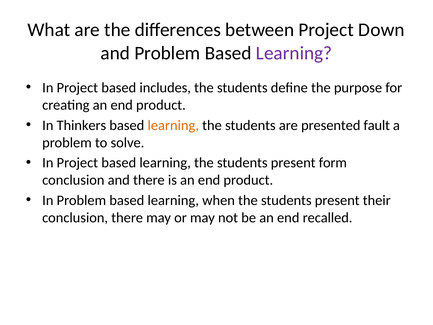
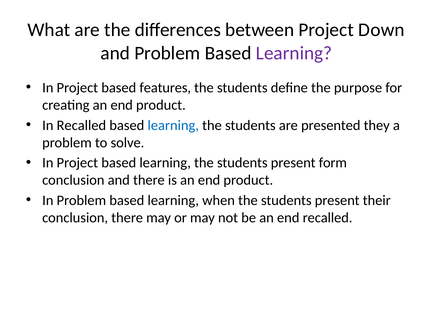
includes: includes -> features
In Thinkers: Thinkers -> Recalled
learning at (173, 125) colour: orange -> blue
fault: fault -> they
